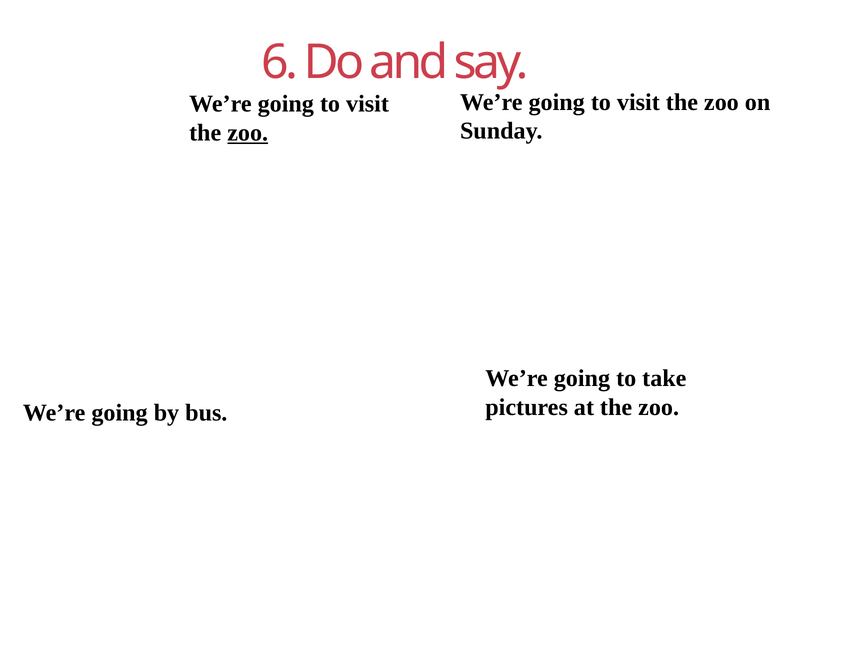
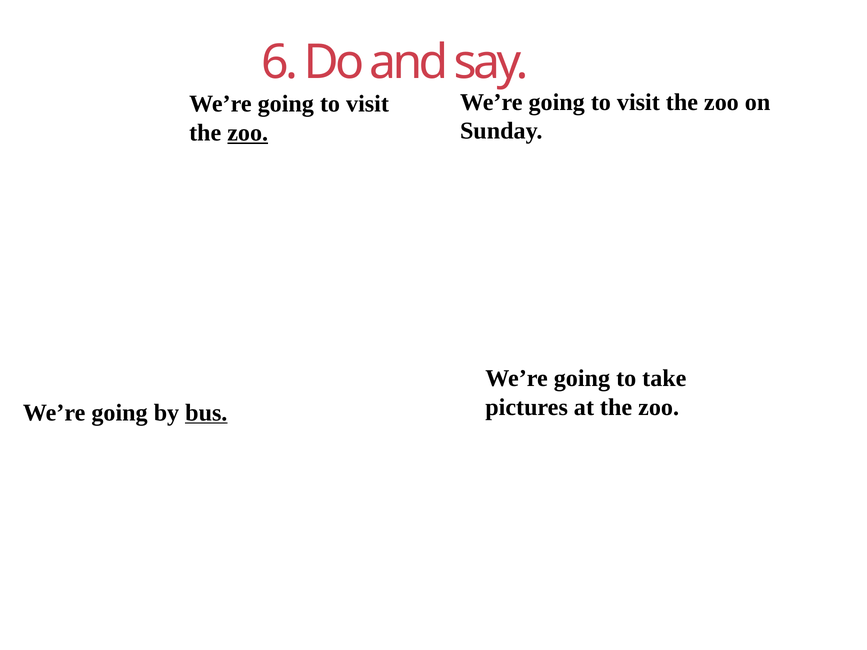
bus underline: none -> present
